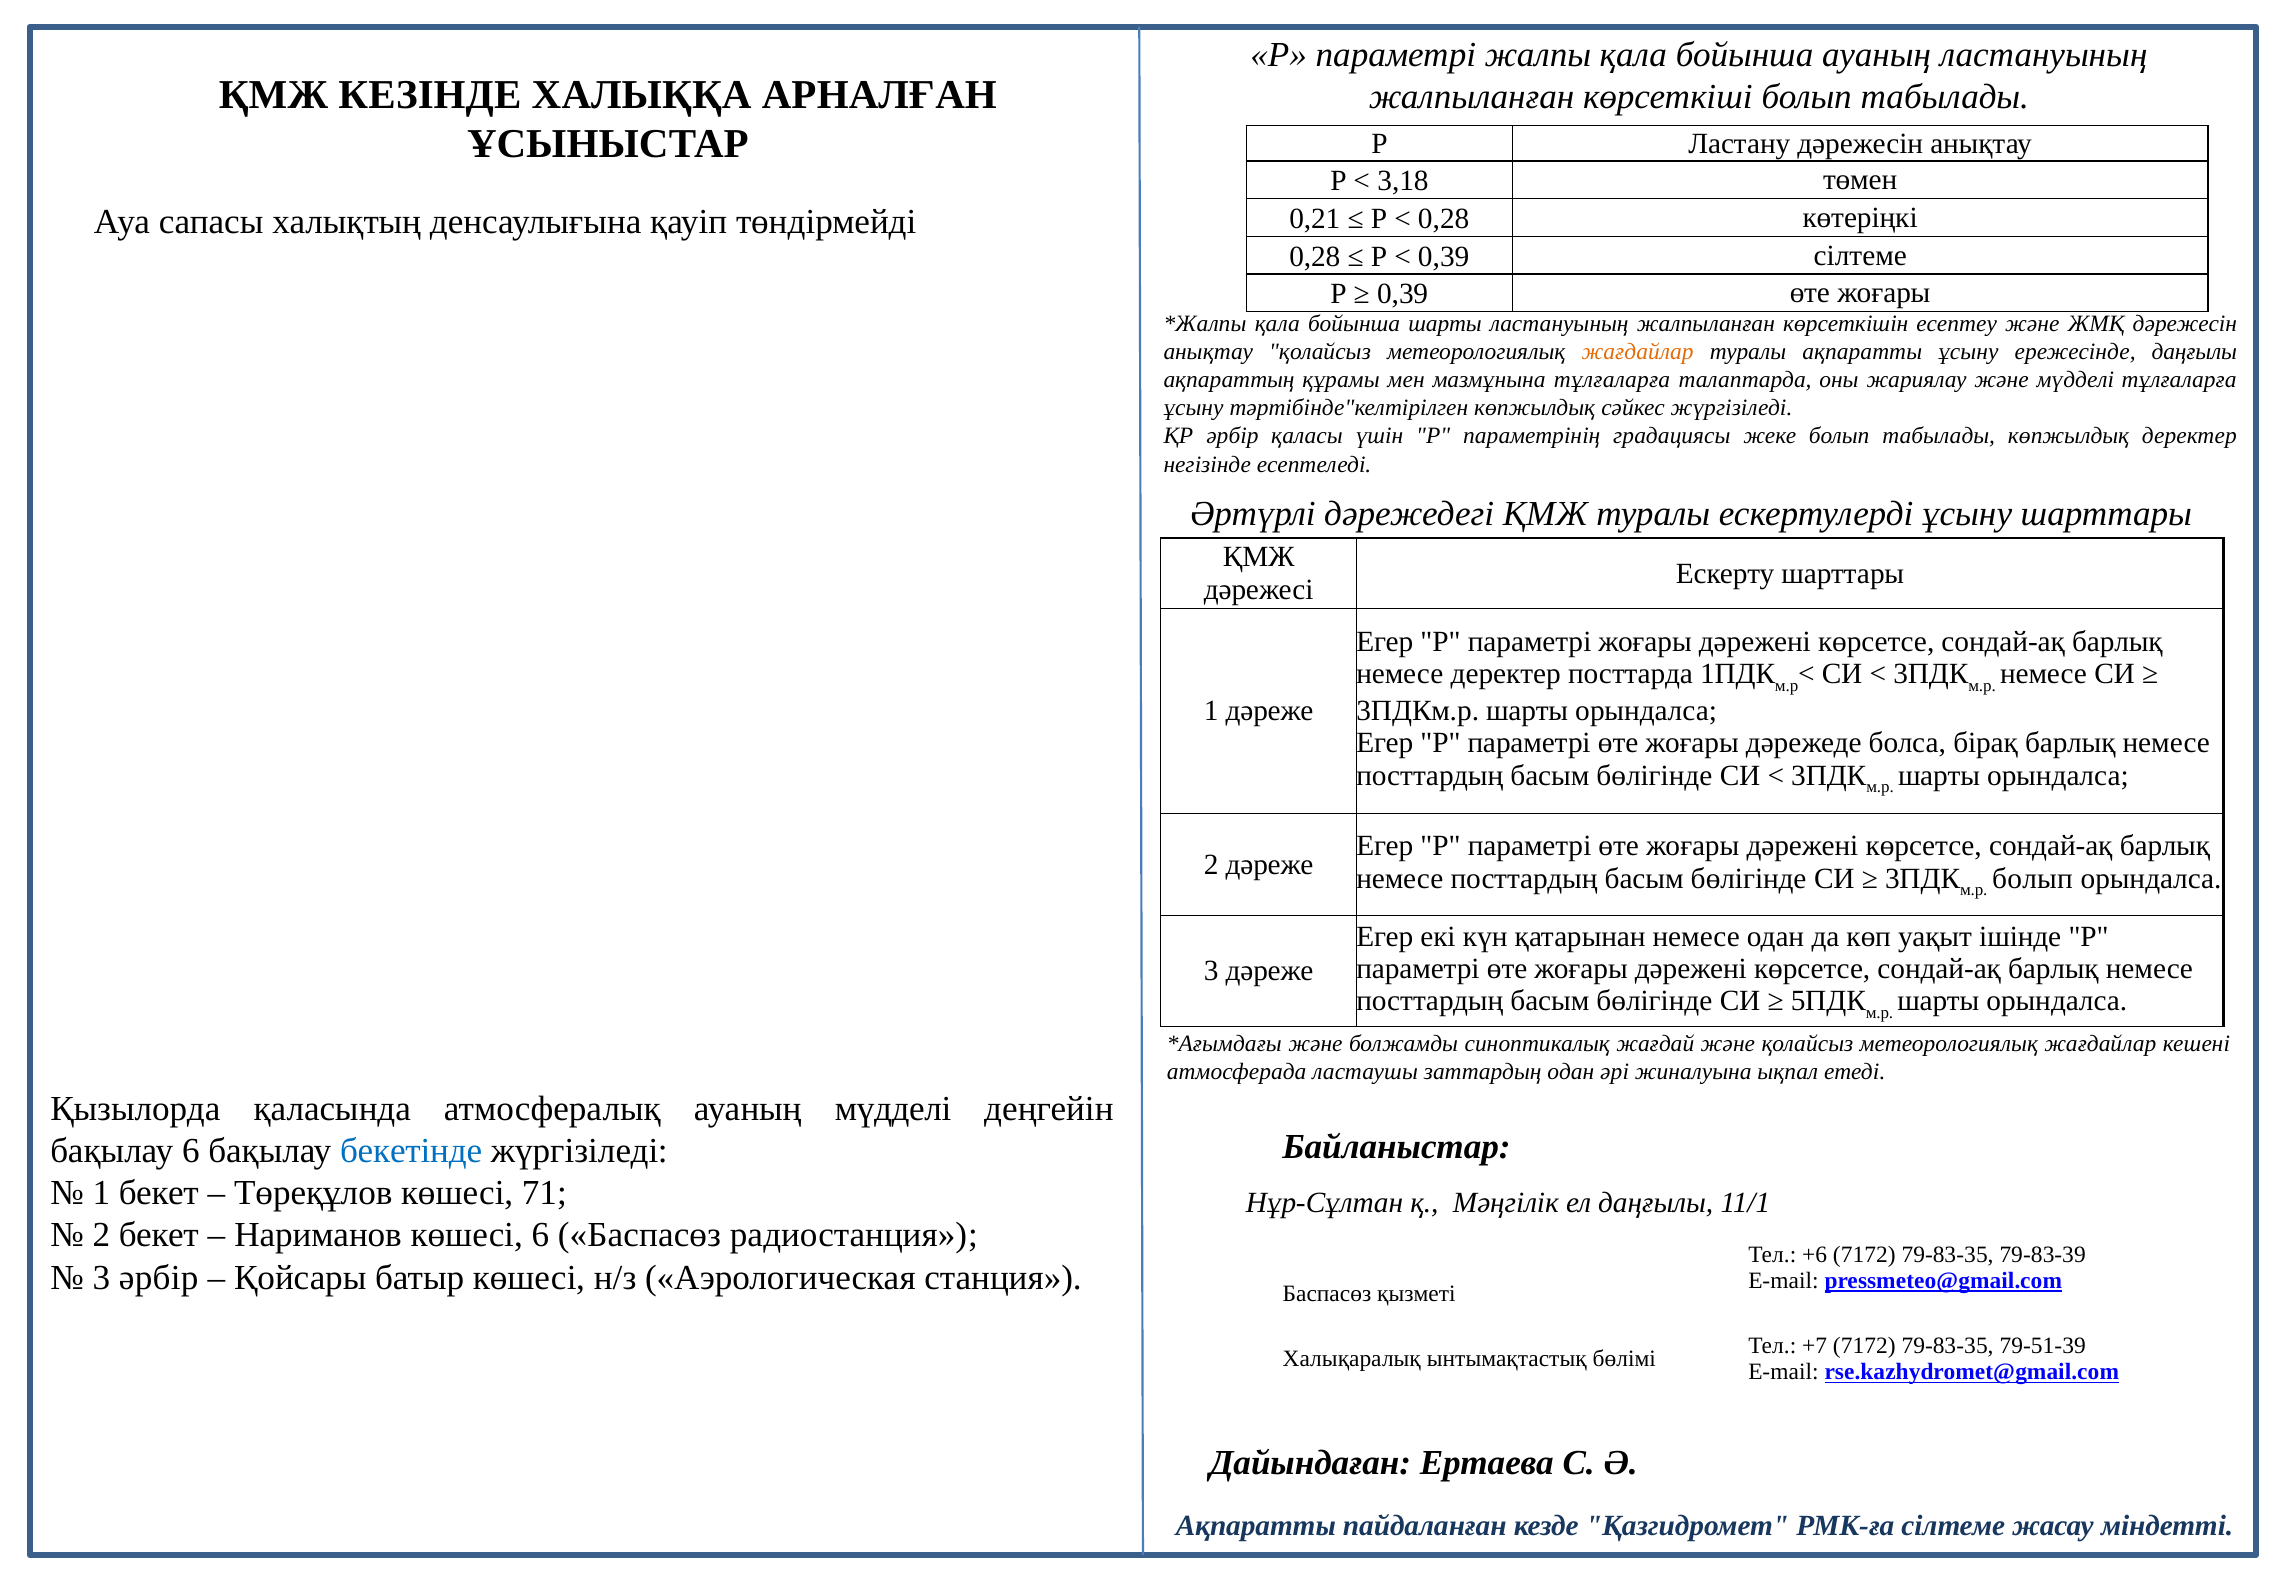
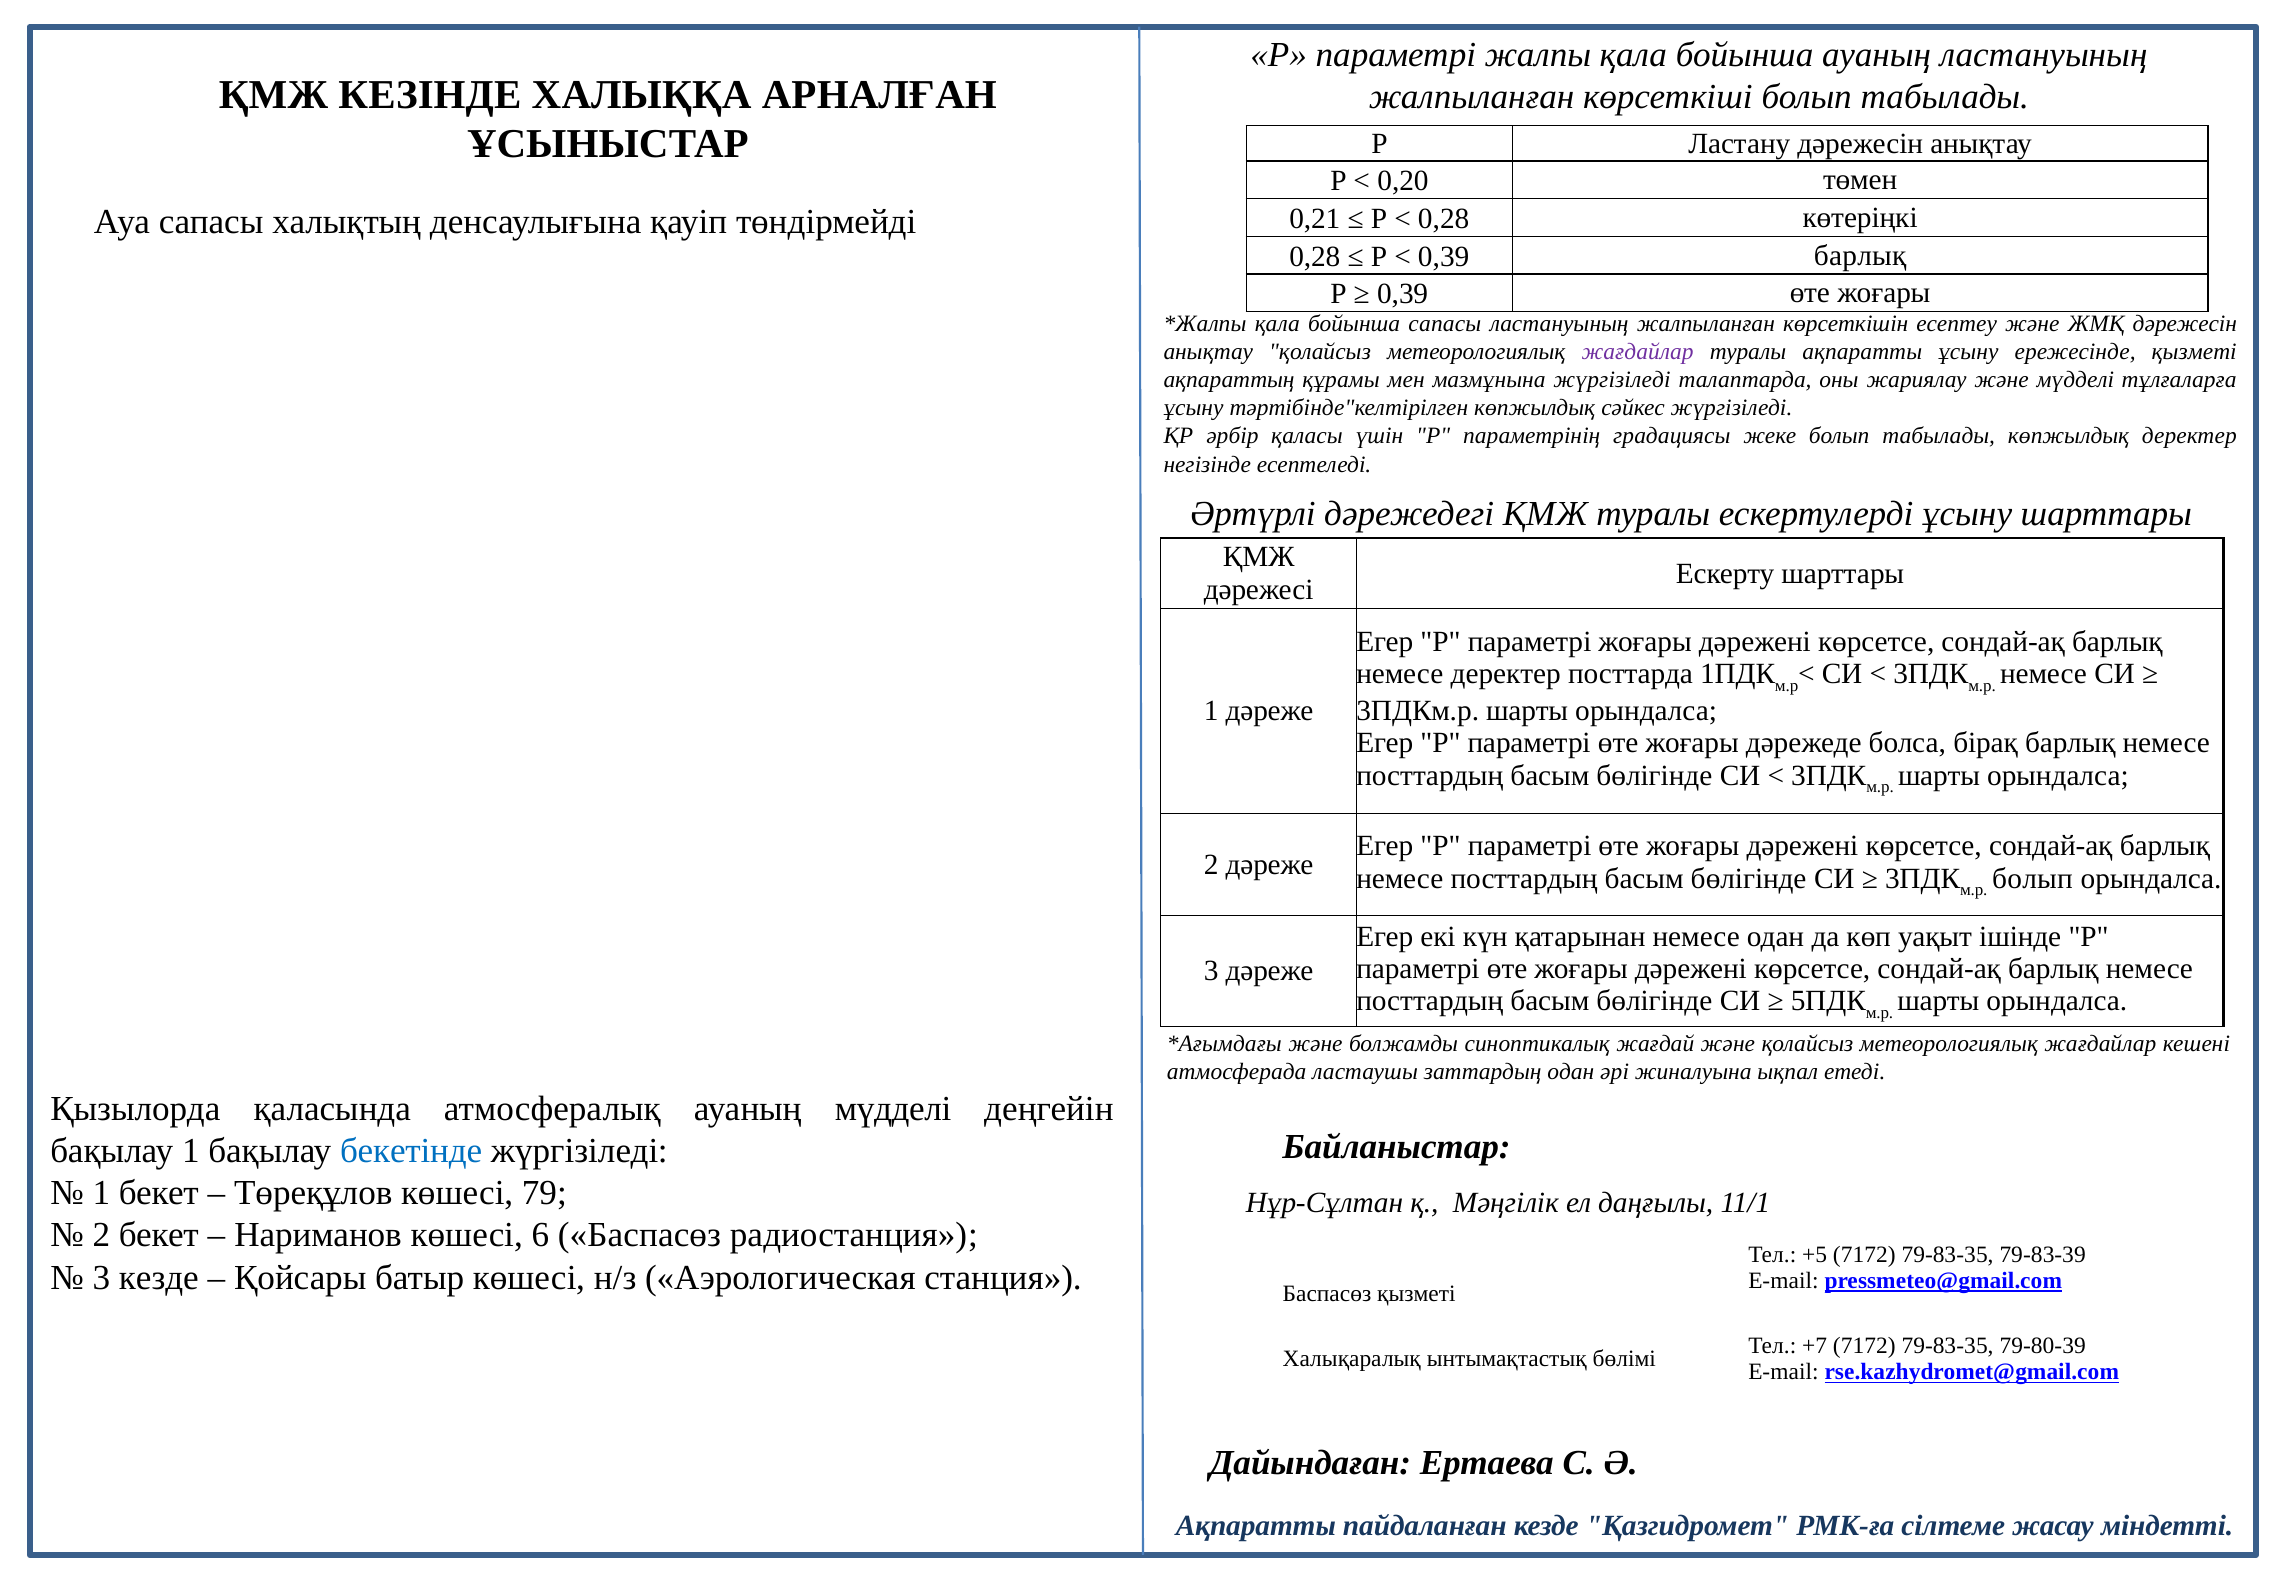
3,18: 3,18 -> 0,20
0,39 сілтеме: сілтеме -> барлық
бойынша шарты: шарты -> сапасы
жағдайлар at (1638, 352) colour: orange -> purple
ережесінде даңғылы: даңғылы -> қызметі
мазмұнына тұлғаларға: тұлғаларға -> жүргізіледі
бақылау 6: 6 -> 1
71: 71 -> 79
+6: +6 -> +5
3 әрбір: әрбір -> кезде
79-51-39: 79-51-39 -> 79-80-39
